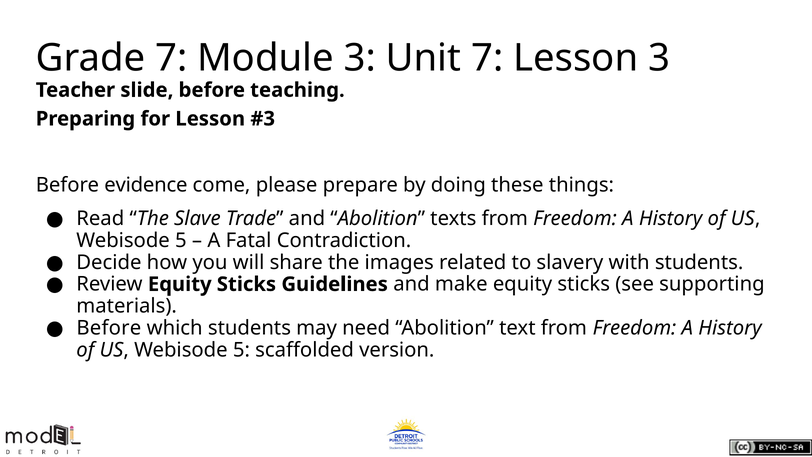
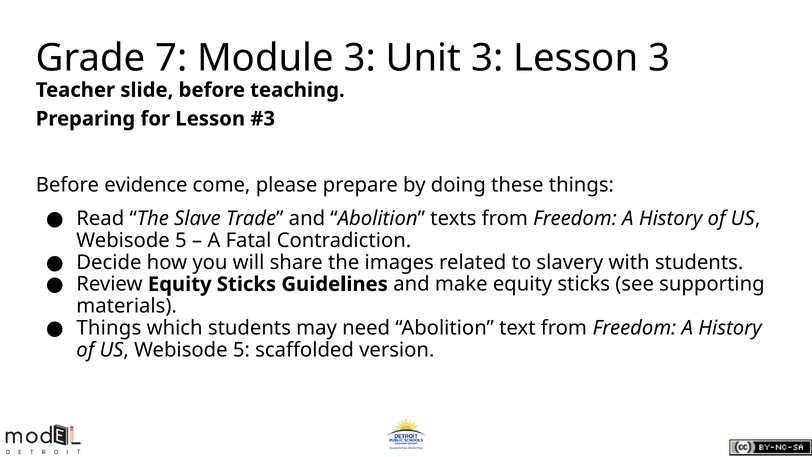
Unit 7: 7 -> 3
Before at (109, 328): Before -> Things
